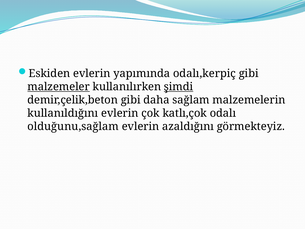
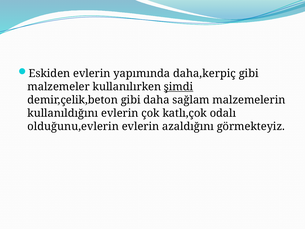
odalı,kerpiç: odalı,kerpiç -> daha,kerpiç
malzemeler underline: present -> none
olduğunu,sağlam: olduğunu,sağlam -> olduğunu,evlerin
